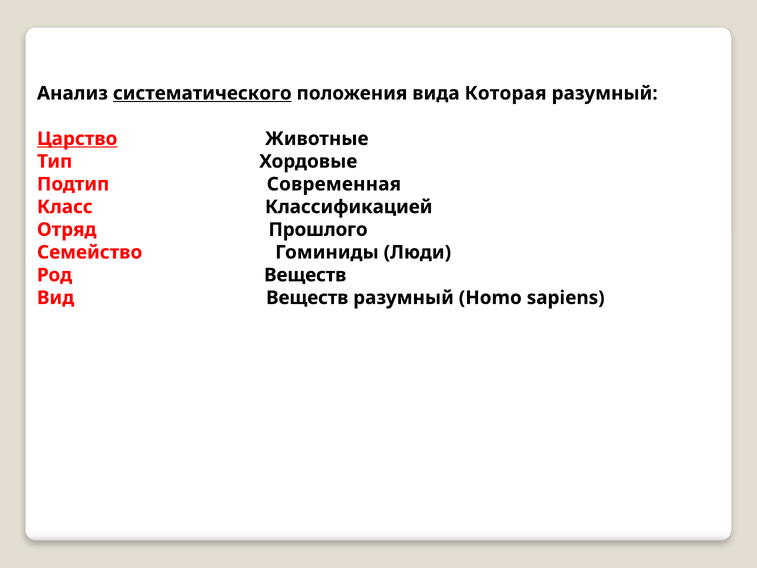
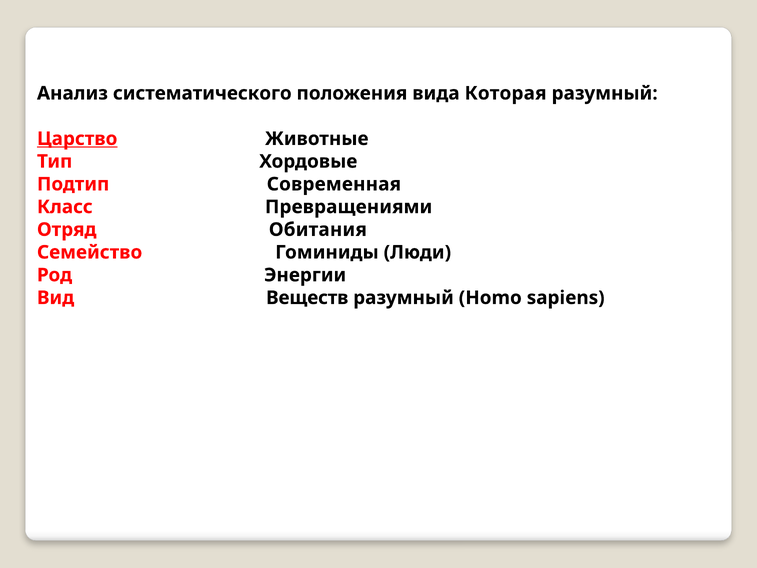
систематического underline: present -> none
Классификацией: Классификацией -> Превращениями
Прошлого: Прошлого -> Обитания
Род Веществ: Веществ -> Энергии
